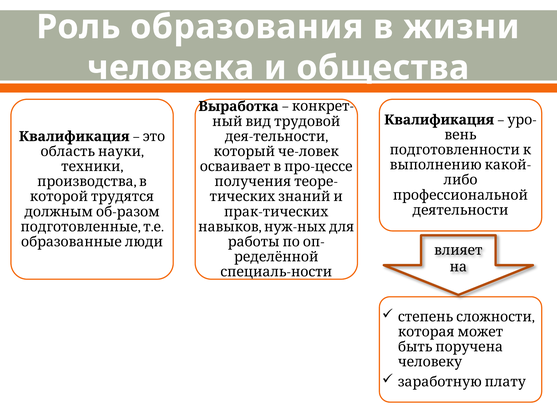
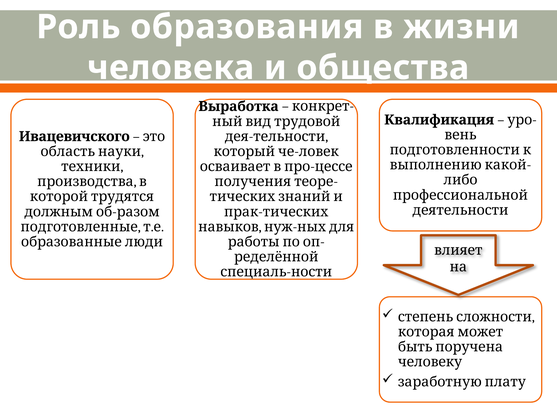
Квалификация at (74, 136): Квалификация -> Ивацевичского
